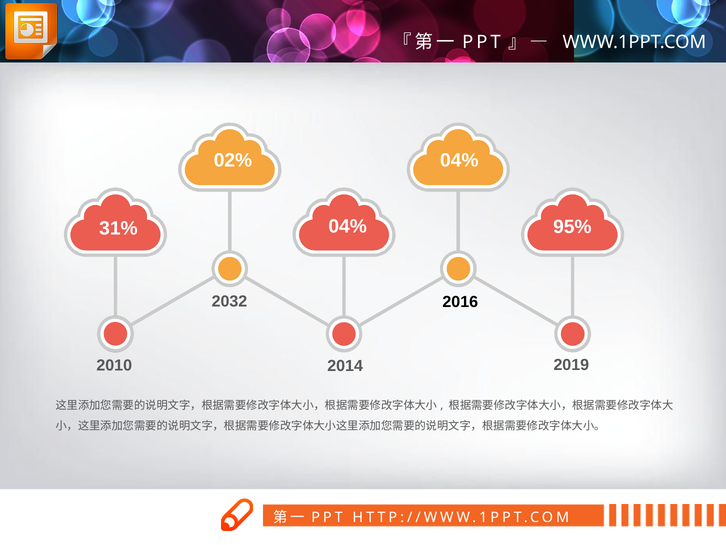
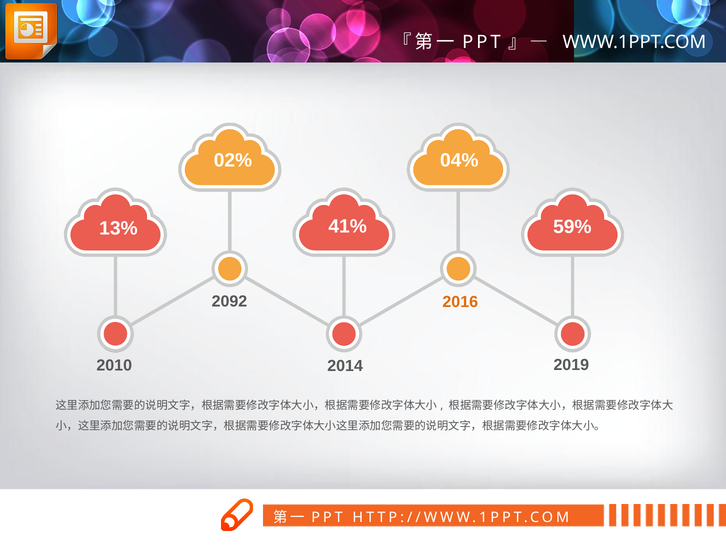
04% at (348, 226): 04% -> 41%
95%: 95% -> 59%
31%: 31% -> 13%
2032: 2032 -> 2092
2016 colour: black -> orange
